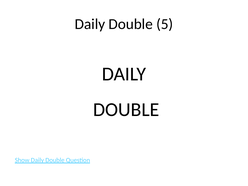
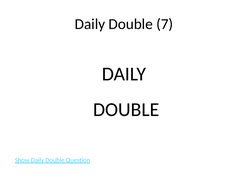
5: 5 -> 7
